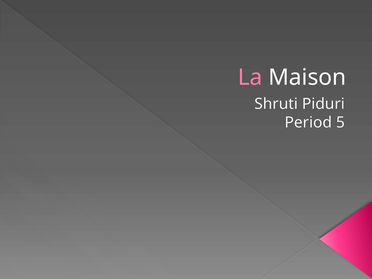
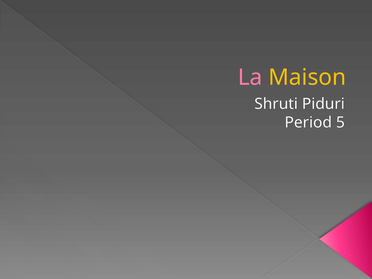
Maison colour: white -> yellow
